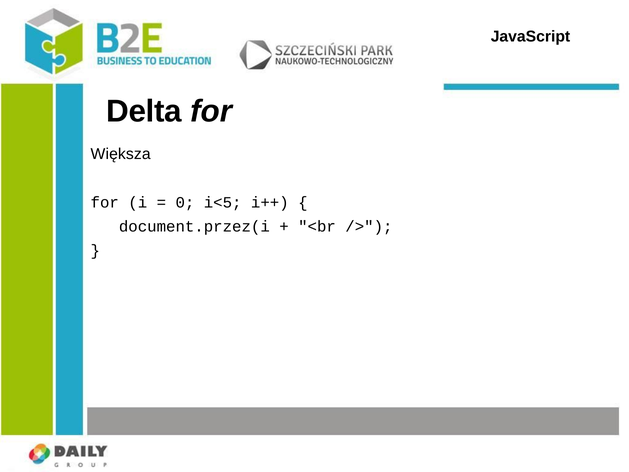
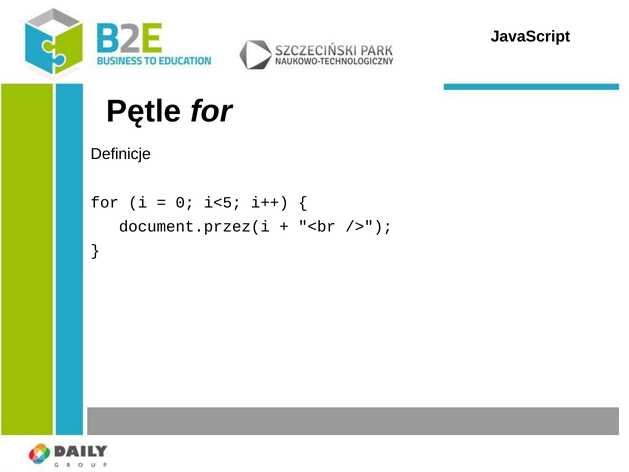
Delta: Delta -> Pętle
Większa: Większa -> Definicje
